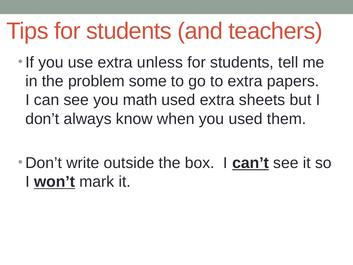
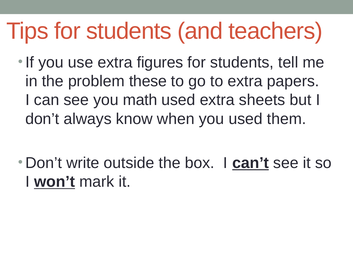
unless: unless -> figures
some: some -> these
